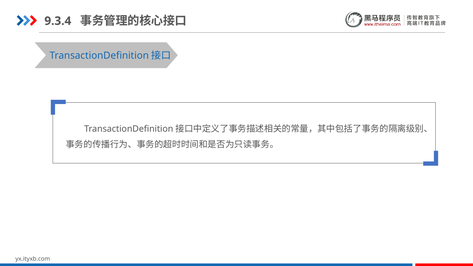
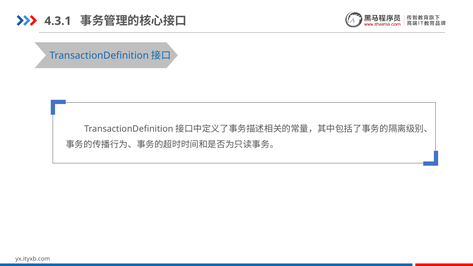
9.3.4: 9.3.4 -> 4.3.1
